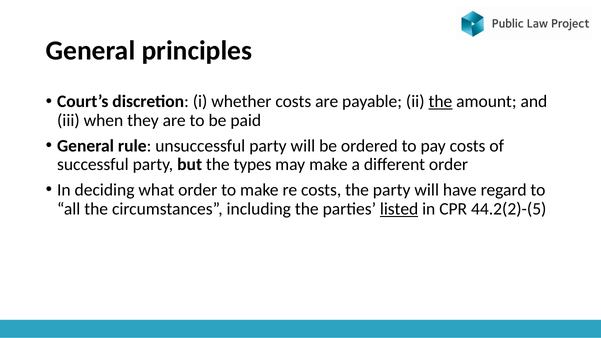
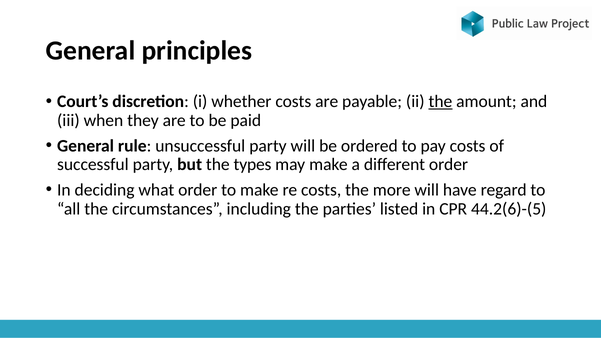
the party: party -> more
listed underline: present -> none
44.2(2)-(5: 44.2(2)-(5 -> 44.2(6)-(5
